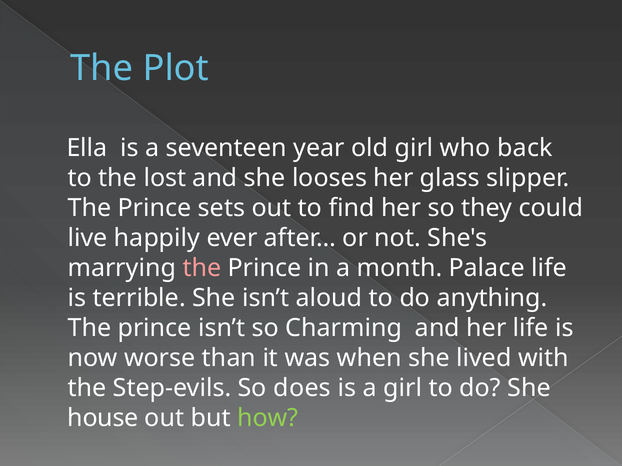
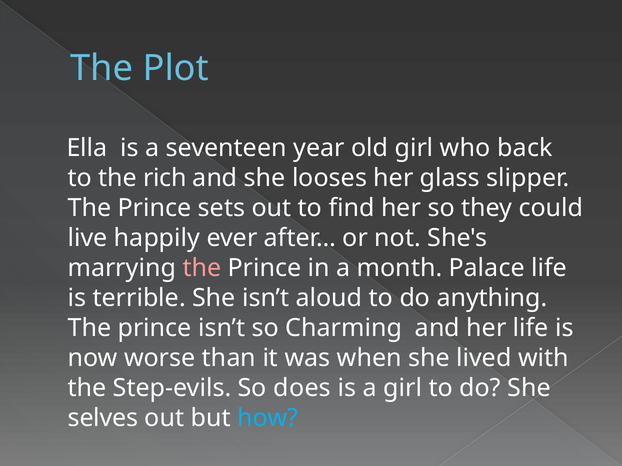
lost: lost -> rich
house: house -> selves
how colour: light green -> light blue
